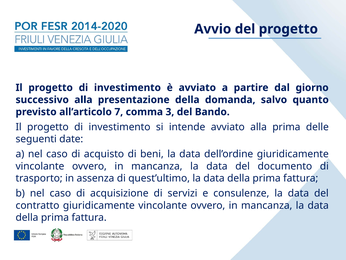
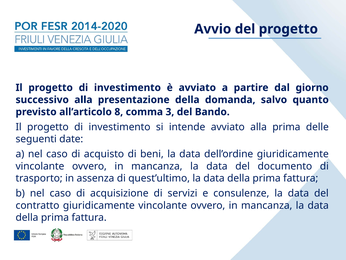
7: 7 -> 8
